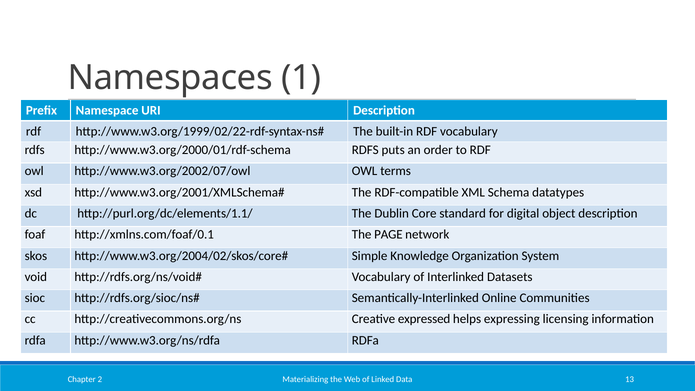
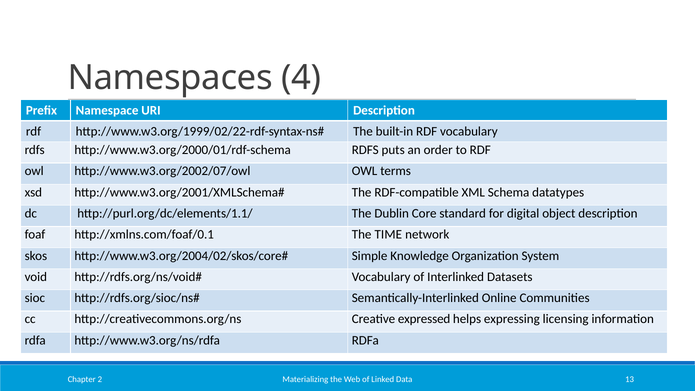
1: 1 -> 4
PAGE: PAGE -> TIME
